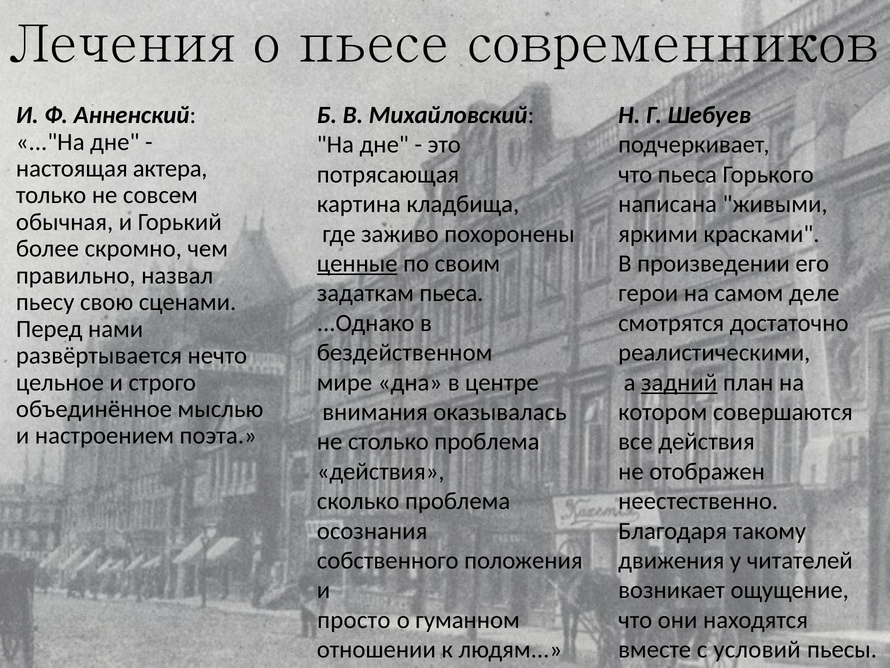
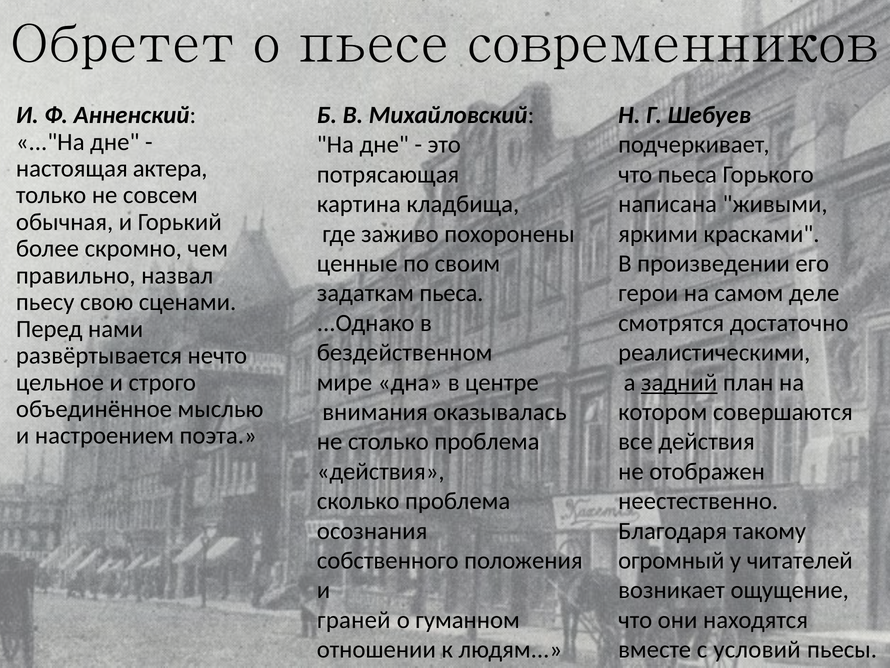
Лечения: Лечения -> Обретет
ценные underline: present -> none
движения: движения -> огромный
просто: просто -> граней
